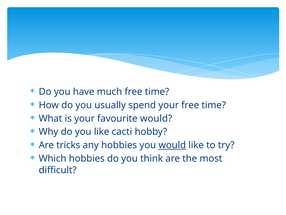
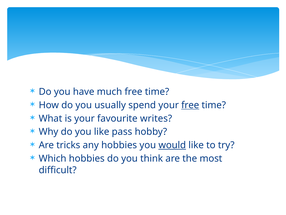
free at (190, 105) underline: none -> present
favourite would: would -> writes
cacti: cacti -> pass
